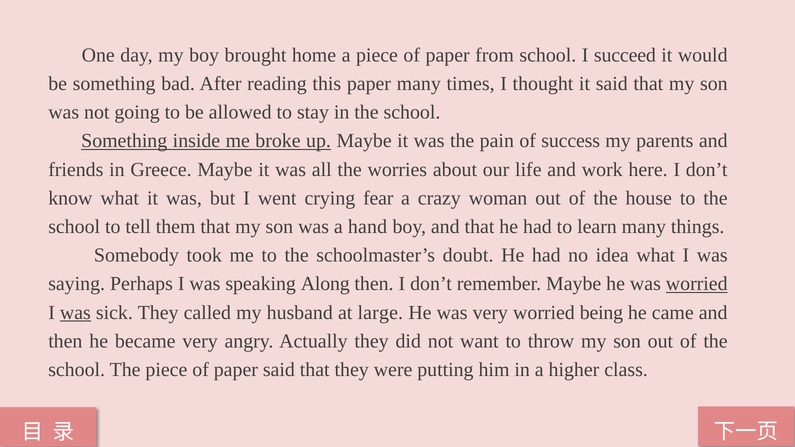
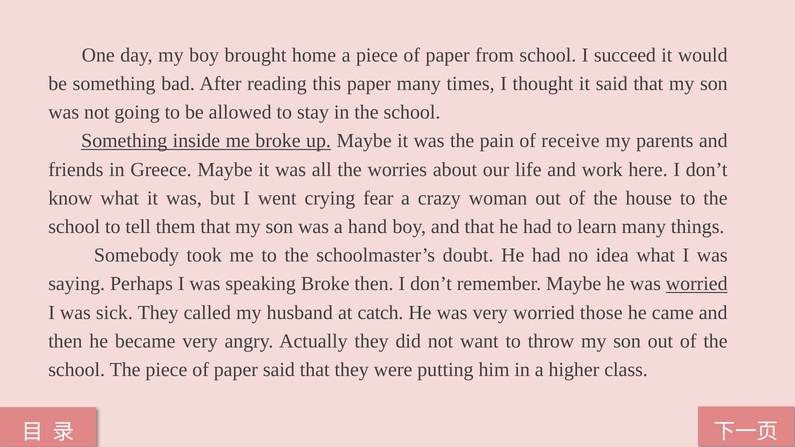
success: success -> receive
speaking Along: Along -> Broke
was at (75, 313) underline: present -> none
large: large -> catch
being: being -> those
